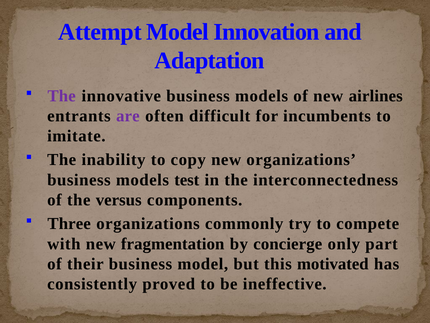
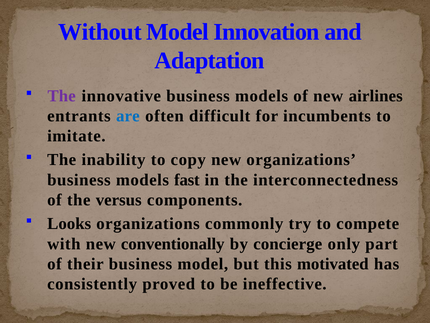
Attempt: Attempt -> Without
are colour: purple -> blue
test: test -> fast
Three: Three -> Looks
fragmentation: fragmentation -> conventionally
